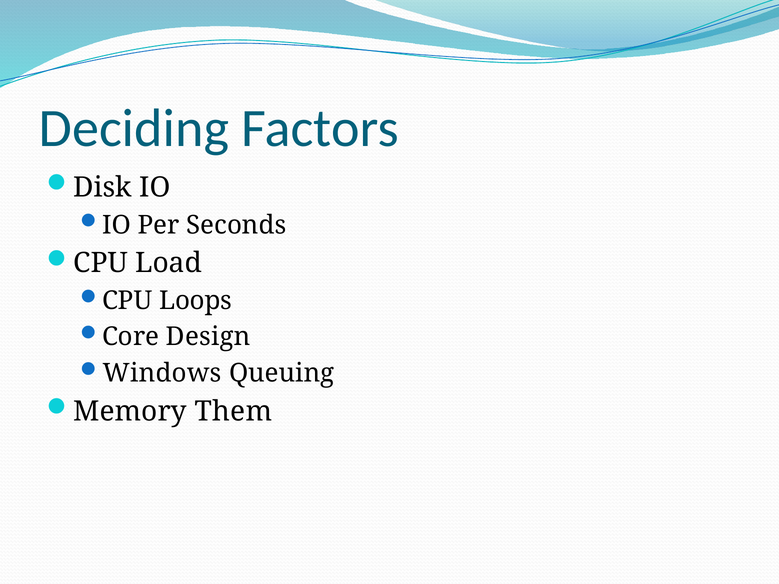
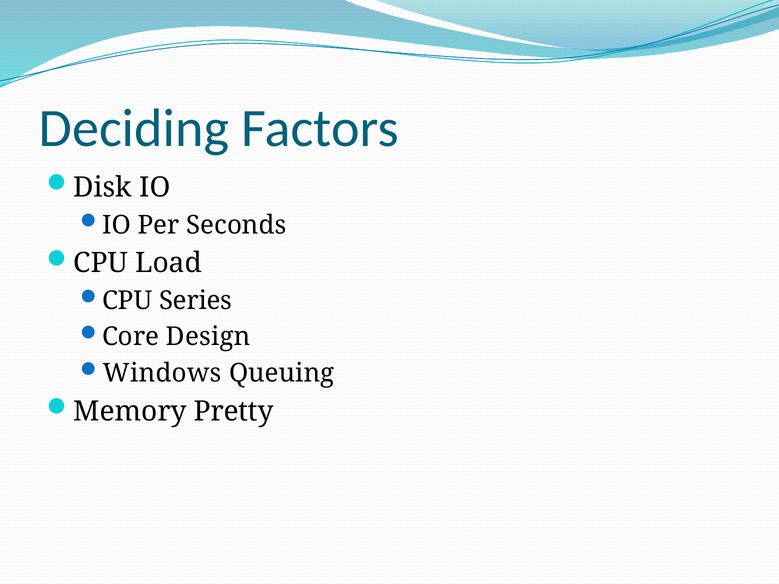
Loops: Loops -> Series
Them: Them -> Pretty
